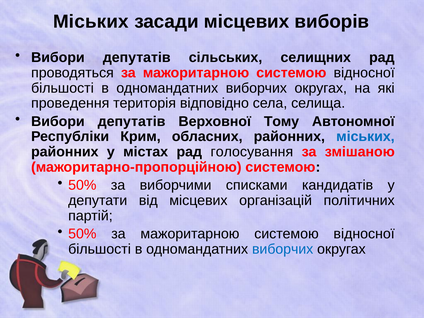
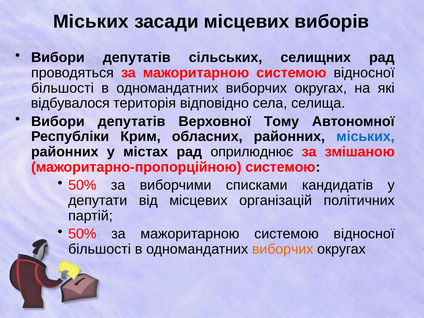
проведення: проведення -> відбувалося
голосування: голосування -> оприлюднює
виборчих at (283, 249) colour: blue -> orange
